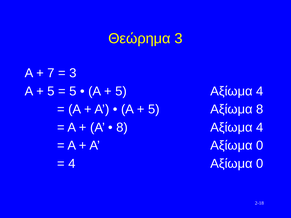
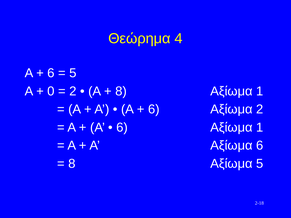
Θεώρημα 3: 3 -> 4
7 at (51, 73): 7 -> 6
3 at (73, 73): 3 -> 5
5 at (51, 91): 5 -> 0
5 at (73, 91): 5 -> 2
5 at (121, 91): 5 -> 8
4 at (260, 91): 4 -> 1
5 at (154, 109): 5 -> 6
Αξίωμα 8: 8 -> 2
8 at (122, 128): 8 -> 6
4 at (260, 128): 4 -> 1
Α Αξίωμα 0: 0 -> 6
4 at (72, 164): 4 -> 8
0 at (260, 164): 0 -> 5
